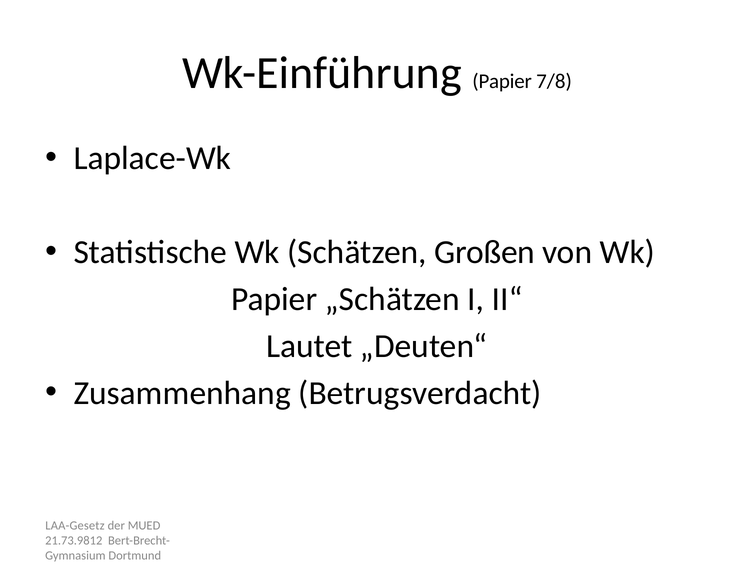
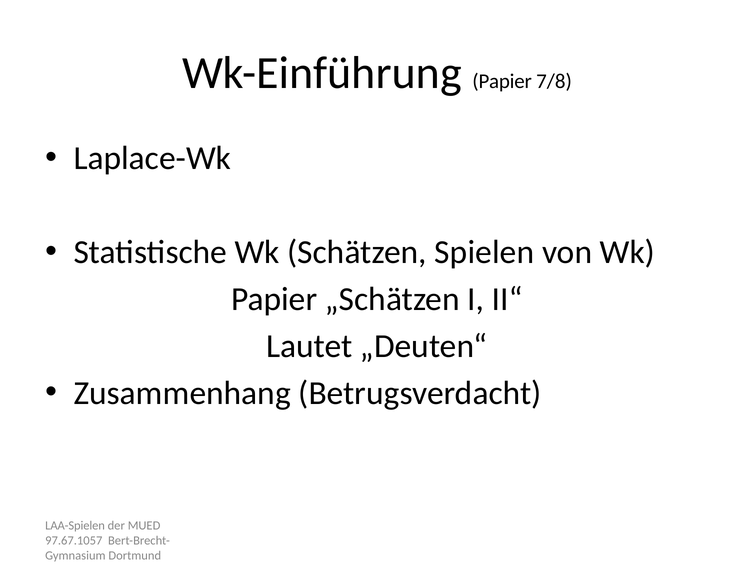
Großen: Großen -> Spielen
LAA-Gesetz: LAA-Gesetz -> LAA-Spielen
21.73.9812: 21.73.9812 -> 97.67.1057
